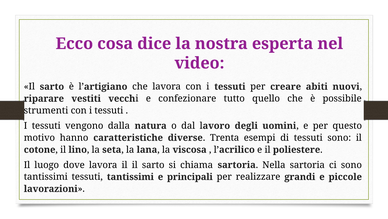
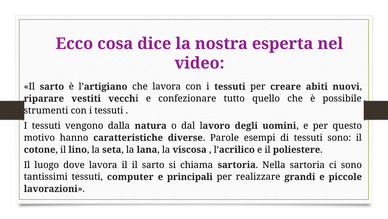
Trenta: Trenta -> Parole
tessuti tantissimi: tantissimi -> computer
